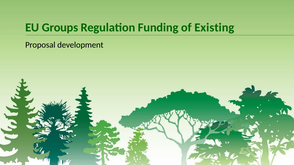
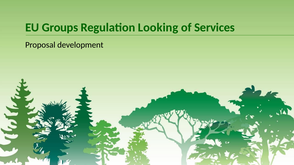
Funding: Funding -> Looking
Existing: Existing -> Services
